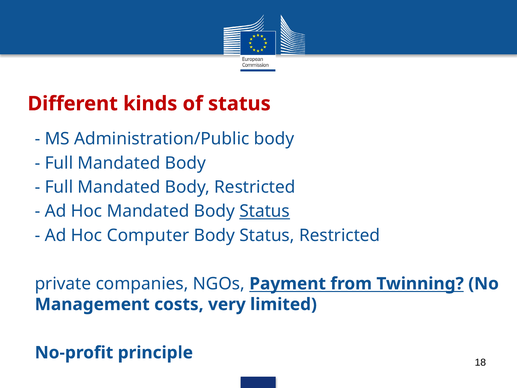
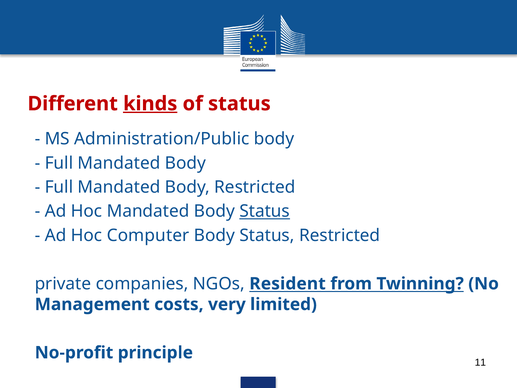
kinds underline: none -> present
Payment: Payment -> Resident
18: 18 -> 11
